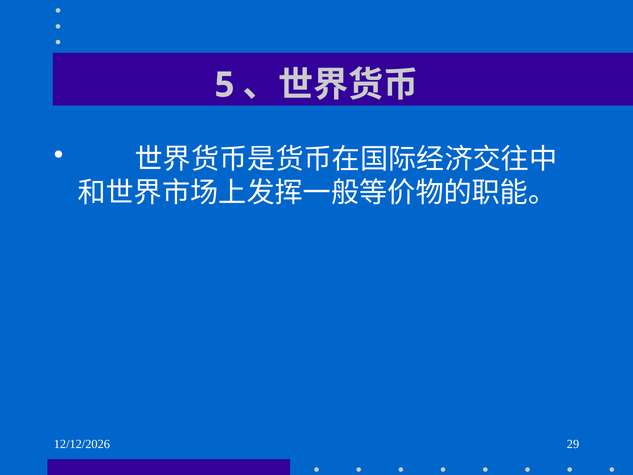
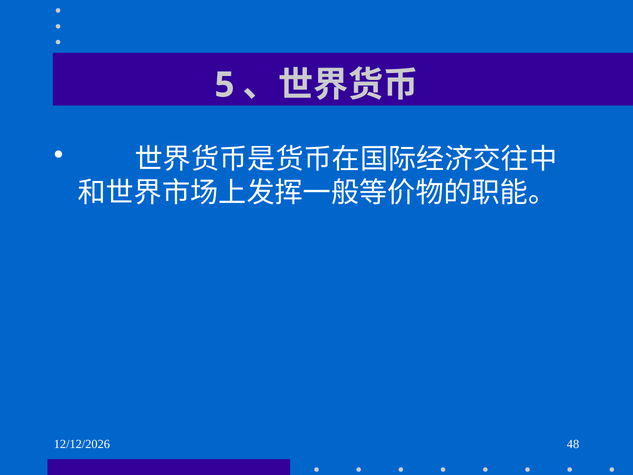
29: 29 -> 48
